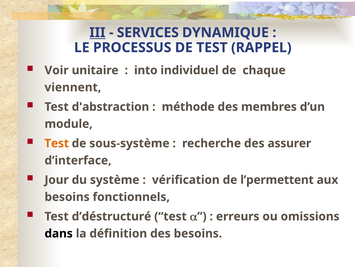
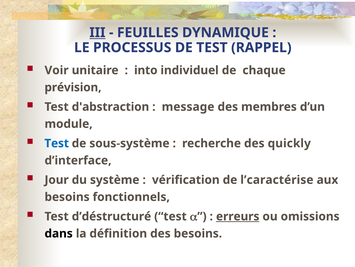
SERVICES: SERVICES -> FEUILLES
viennent: viennent -> prévision
méthode: méthode -> message
Test at (57, 143) colour: orange -> blue
assurer: assurer -> quickly
l’permettent: l’permettent -> l’caractérise
erreurs underline: none -> present
